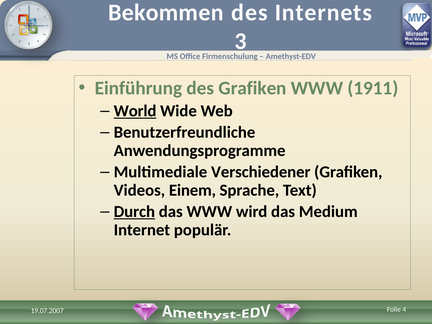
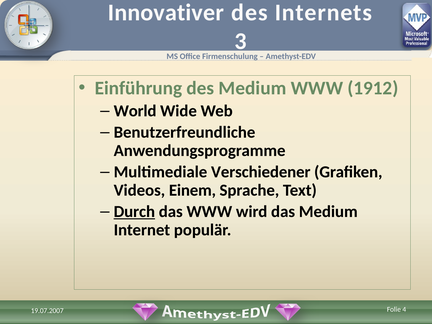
Bekommen: Bekommen -> Innovativer
des Grafiken: Grafiken -> Medium
1911: 1911 -> 1912
World underline: present -> none
